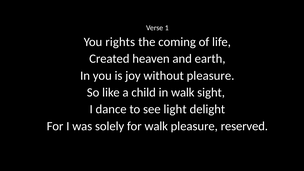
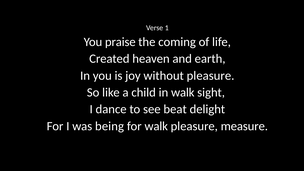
rights: rights -> praise
light: light -> beat
solely: solely -> being
reserved: reserved -> measure
